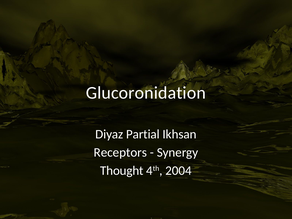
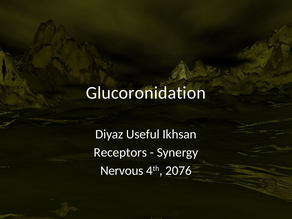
Partial: Partial -> Useful
Thought: Thought -> Nervous
2004: 2004 -> 2076
